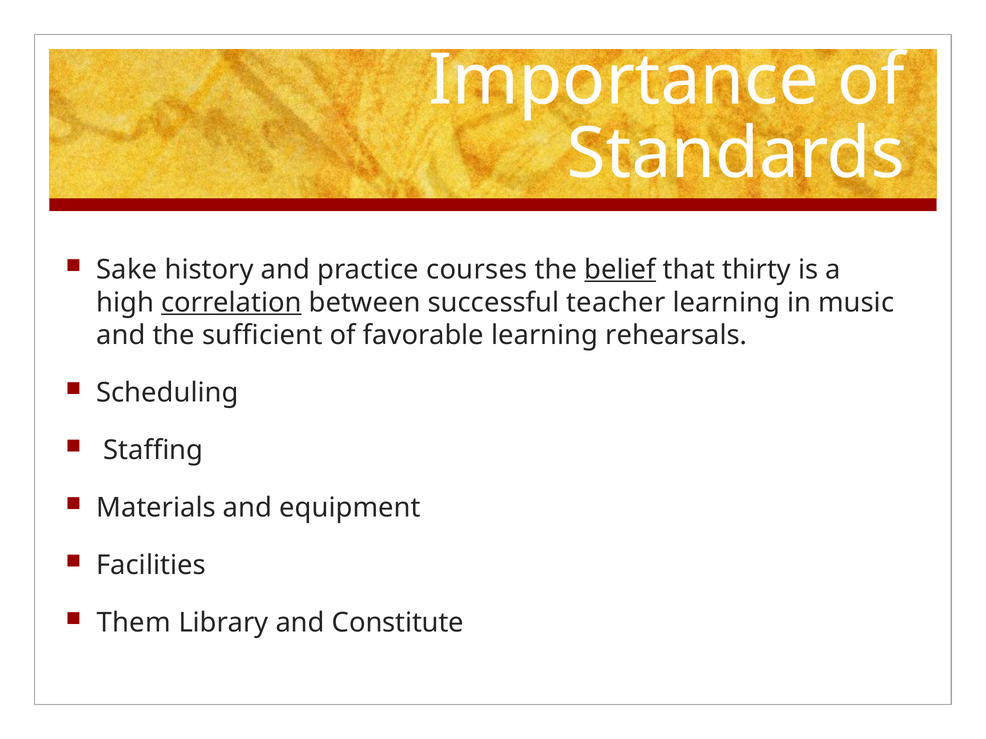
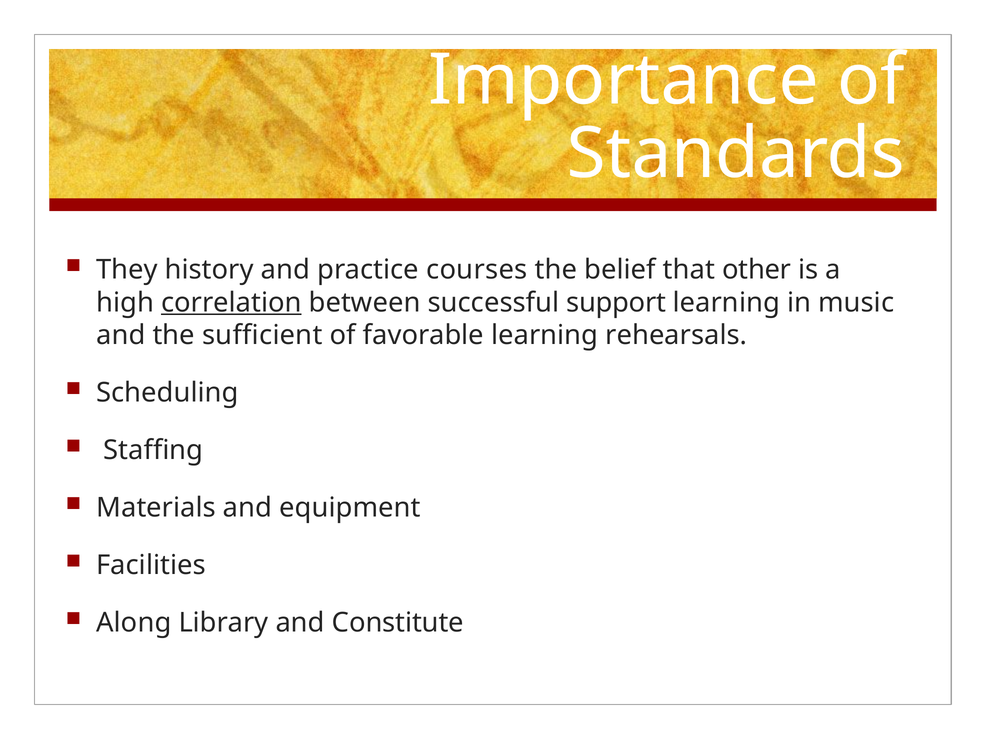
Sake: Sake -> They
belief underline: present -> none
thirty: thirty -> other
teacher: teacher -> support
Them: Them -> Along
